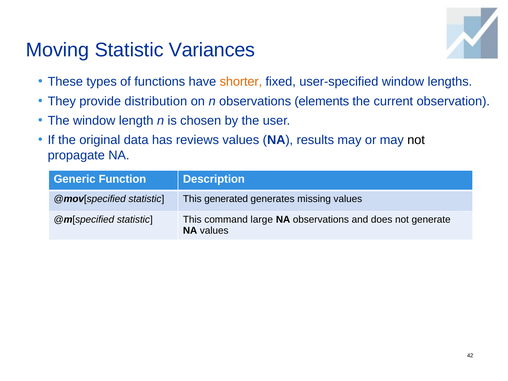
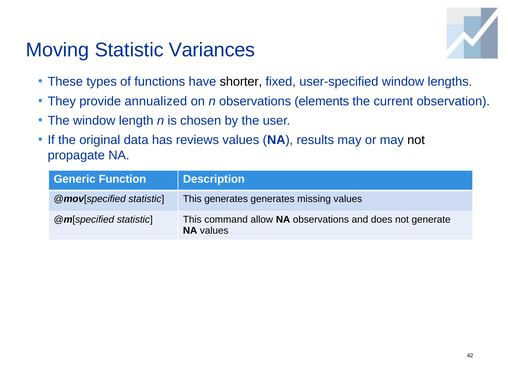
shorter colour: orange -> black
distribution: distribution -> annualized
This generated: generated -> generates
large: large -> allow
